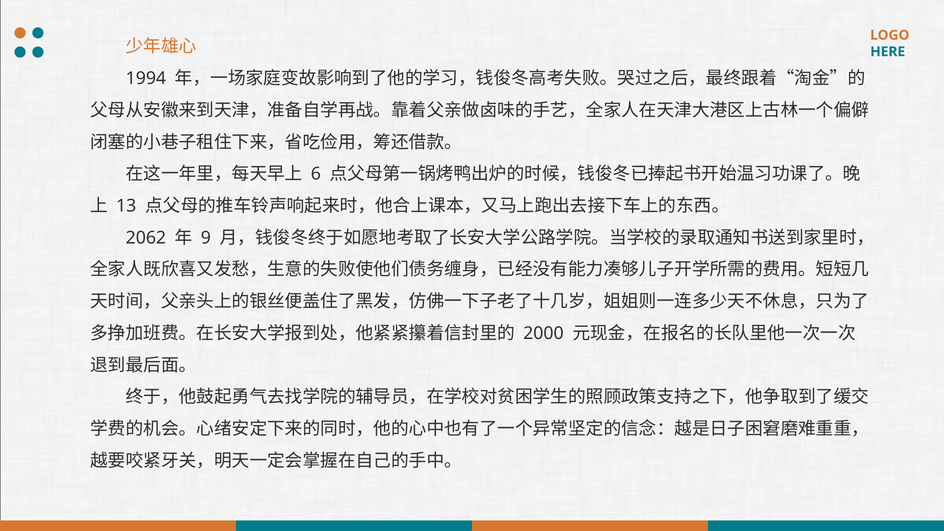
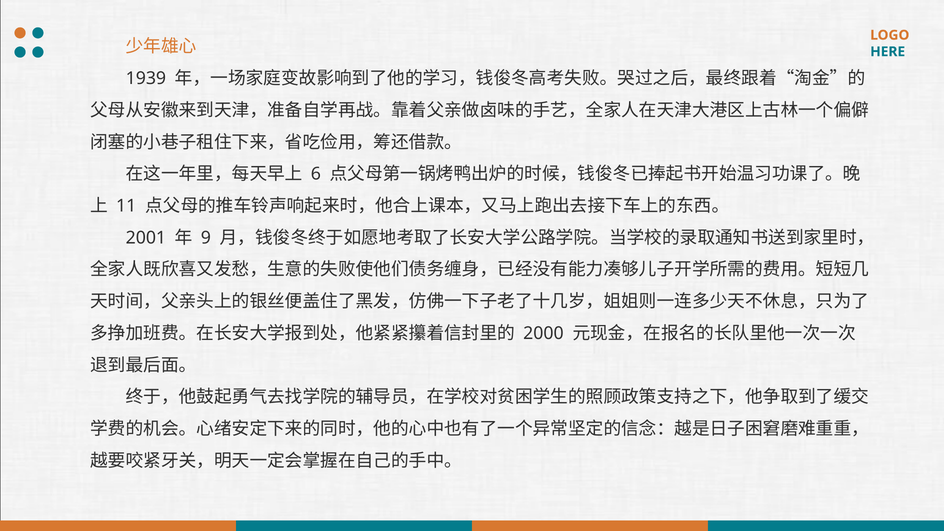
1994: 1994 -> 1939
13: 13 -> 11
2062: 2062 -> 2001
